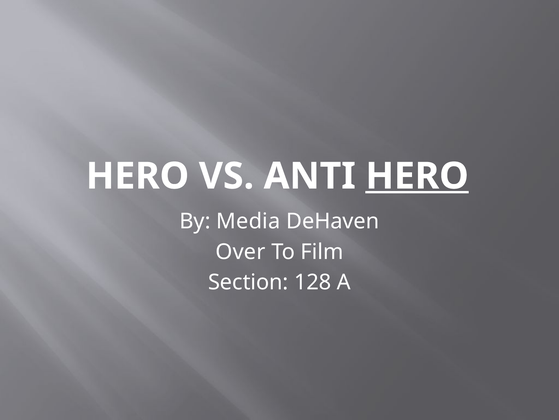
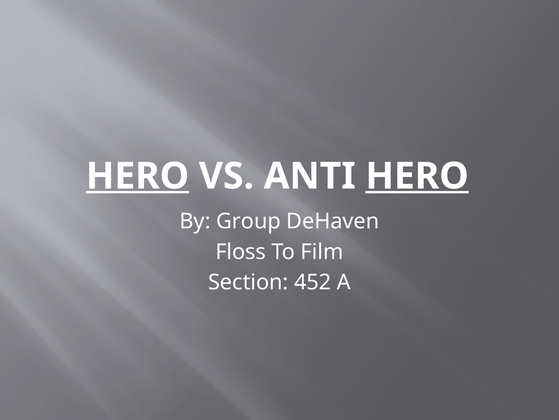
HERO at (138, 176) underline: none -> present
Media: Media -> Group
Over: Over -> Floss
128: 128 -> 452
